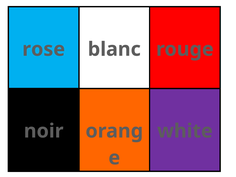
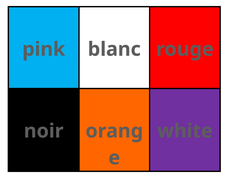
rose: rose -> pink
